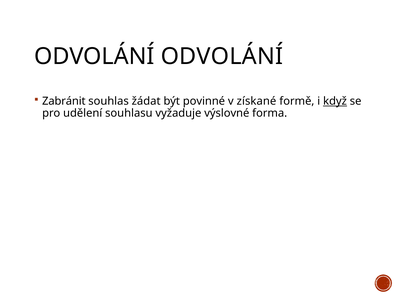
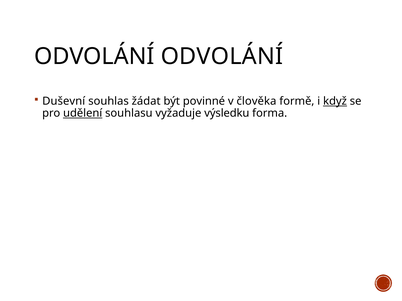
Zabránit: Zabránit -> Duševní
získané: získané -> člověka
udělení underline: none -> present
výslovné: výslovné -> výsledku
